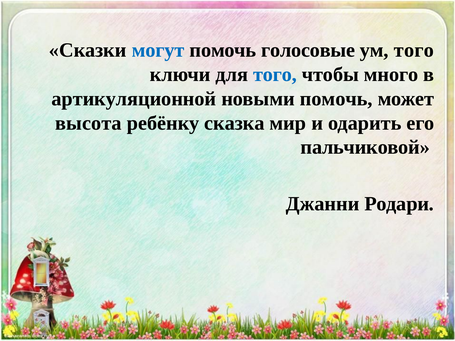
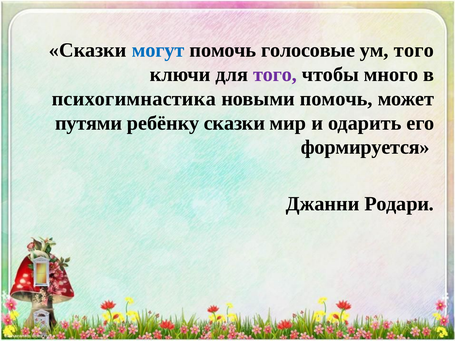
того at (275, 75) colour: blue -> purple
артикуляционной: артикуляционной -> психогимнастика
высота: высота -> путями
ребёнку сказка: сказка -> сказки
пальчиковой: пальчиковой -> формируется
